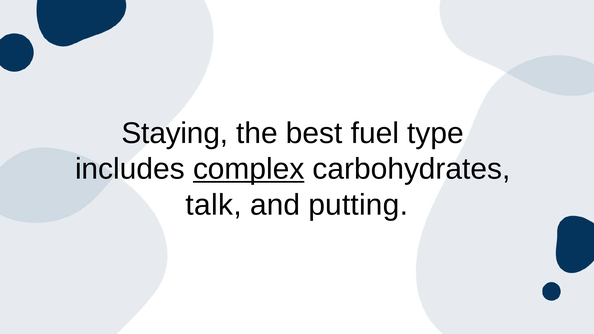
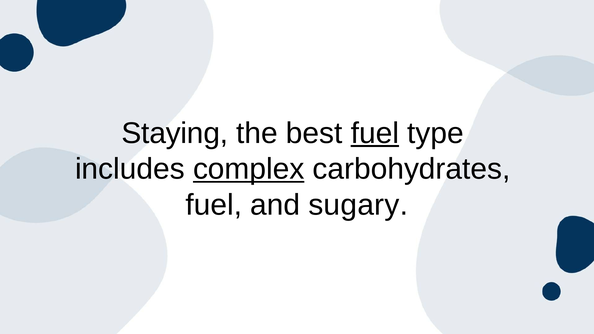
fuel at (375, 133) underline: none -> present
talk at (214, 205): talk -> fuel
putting: putting -> sugary
